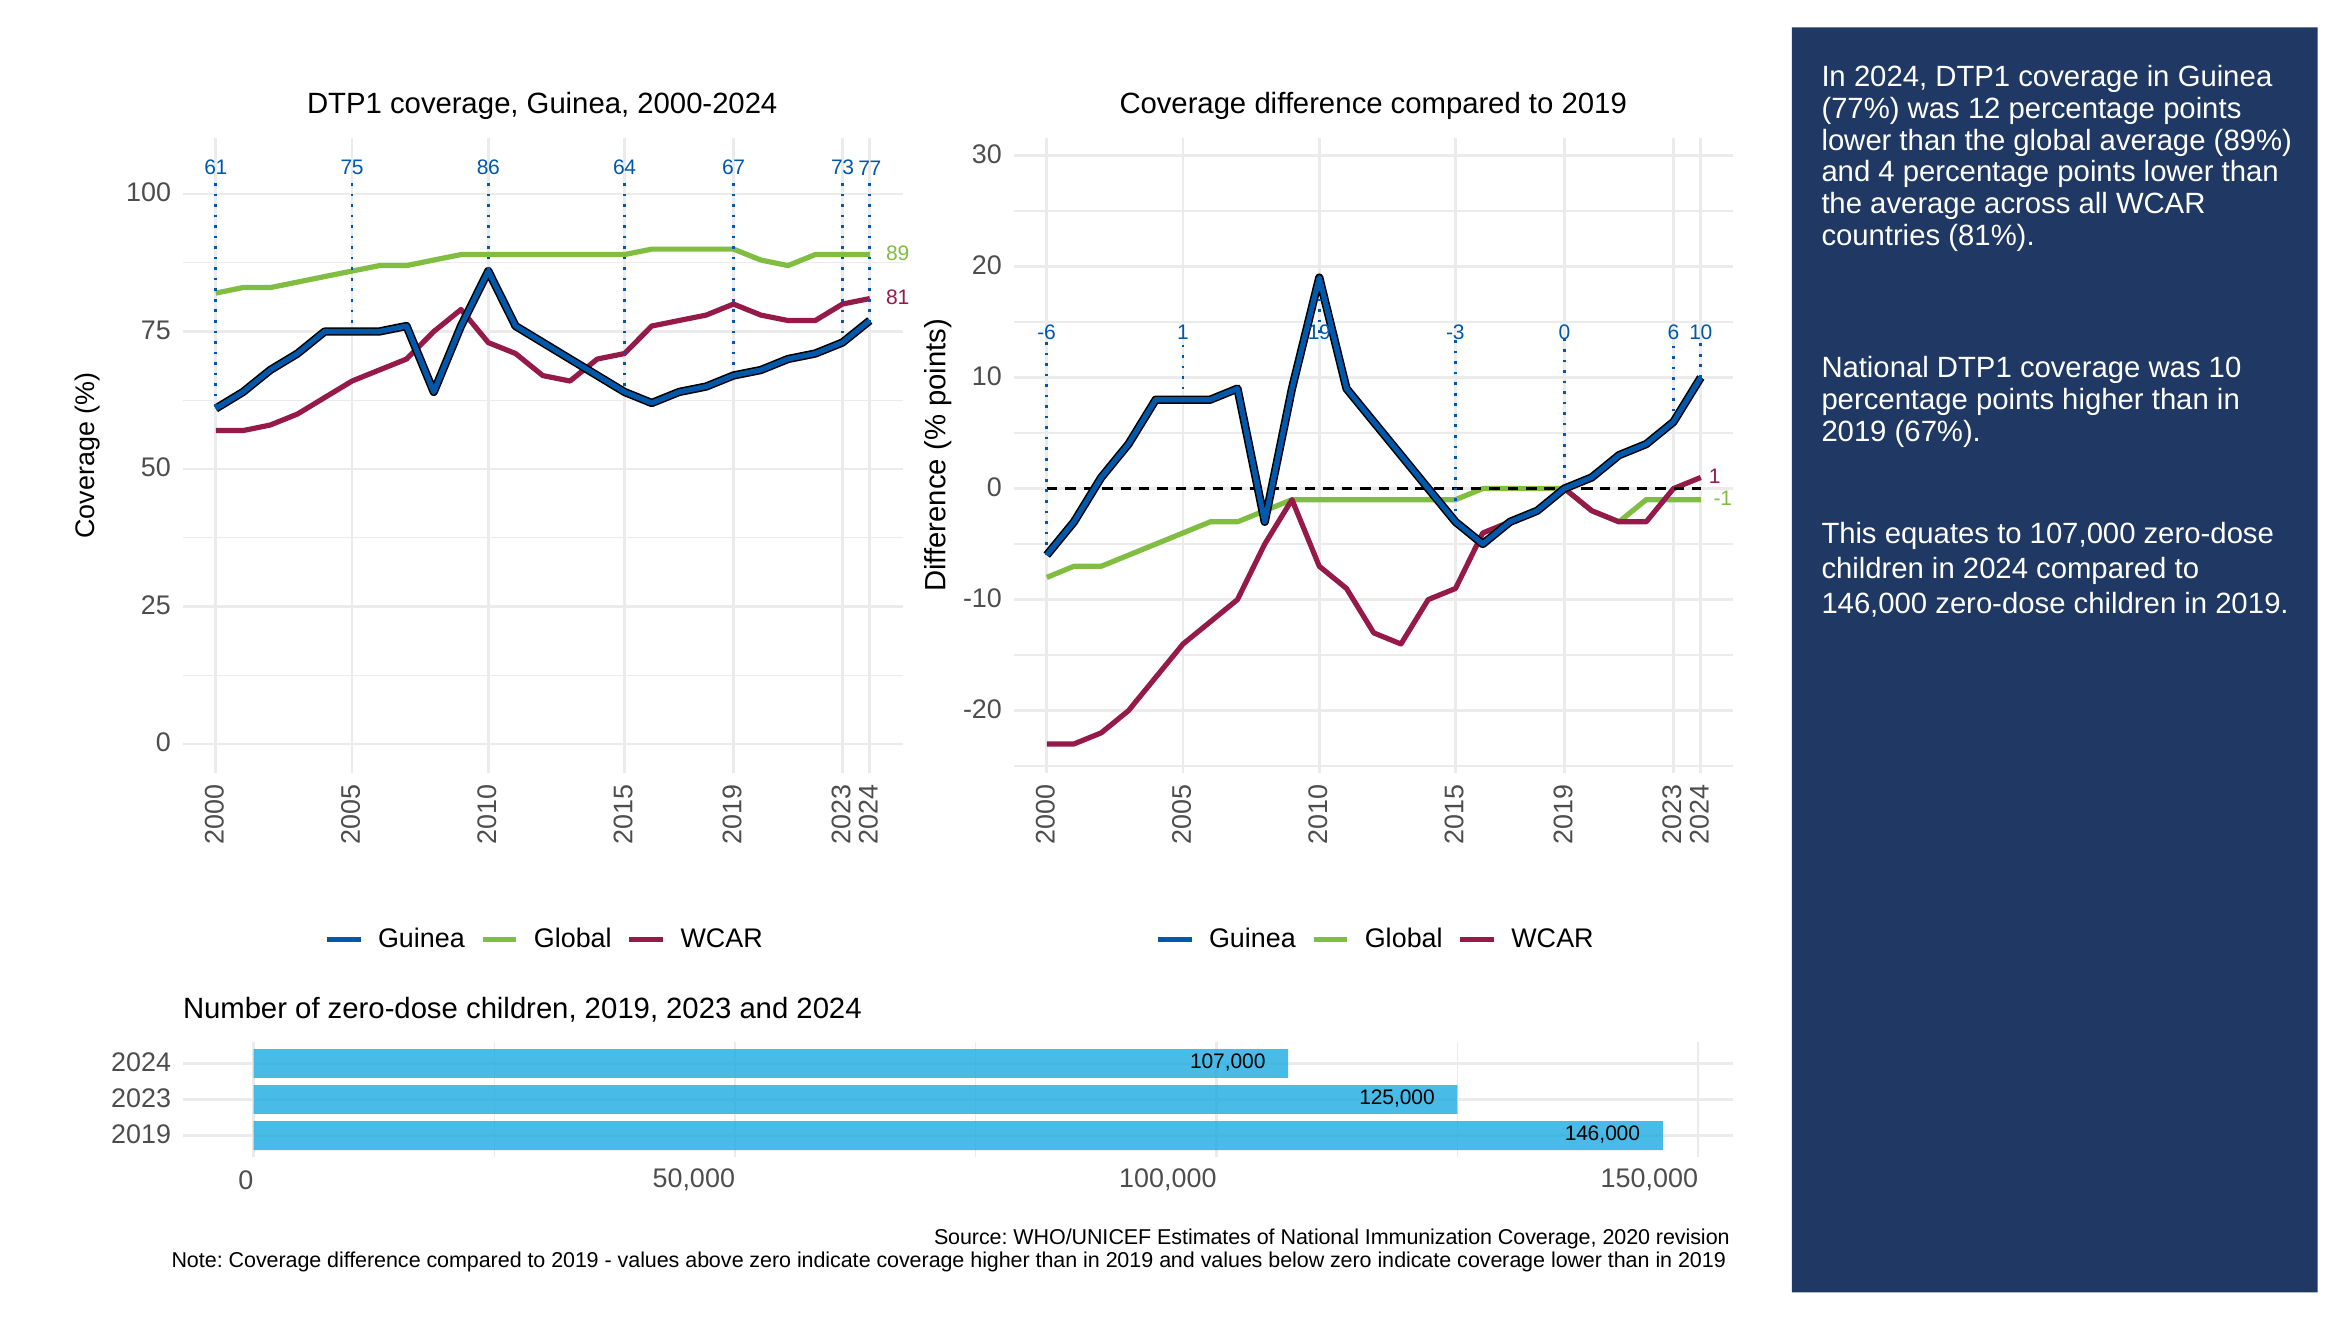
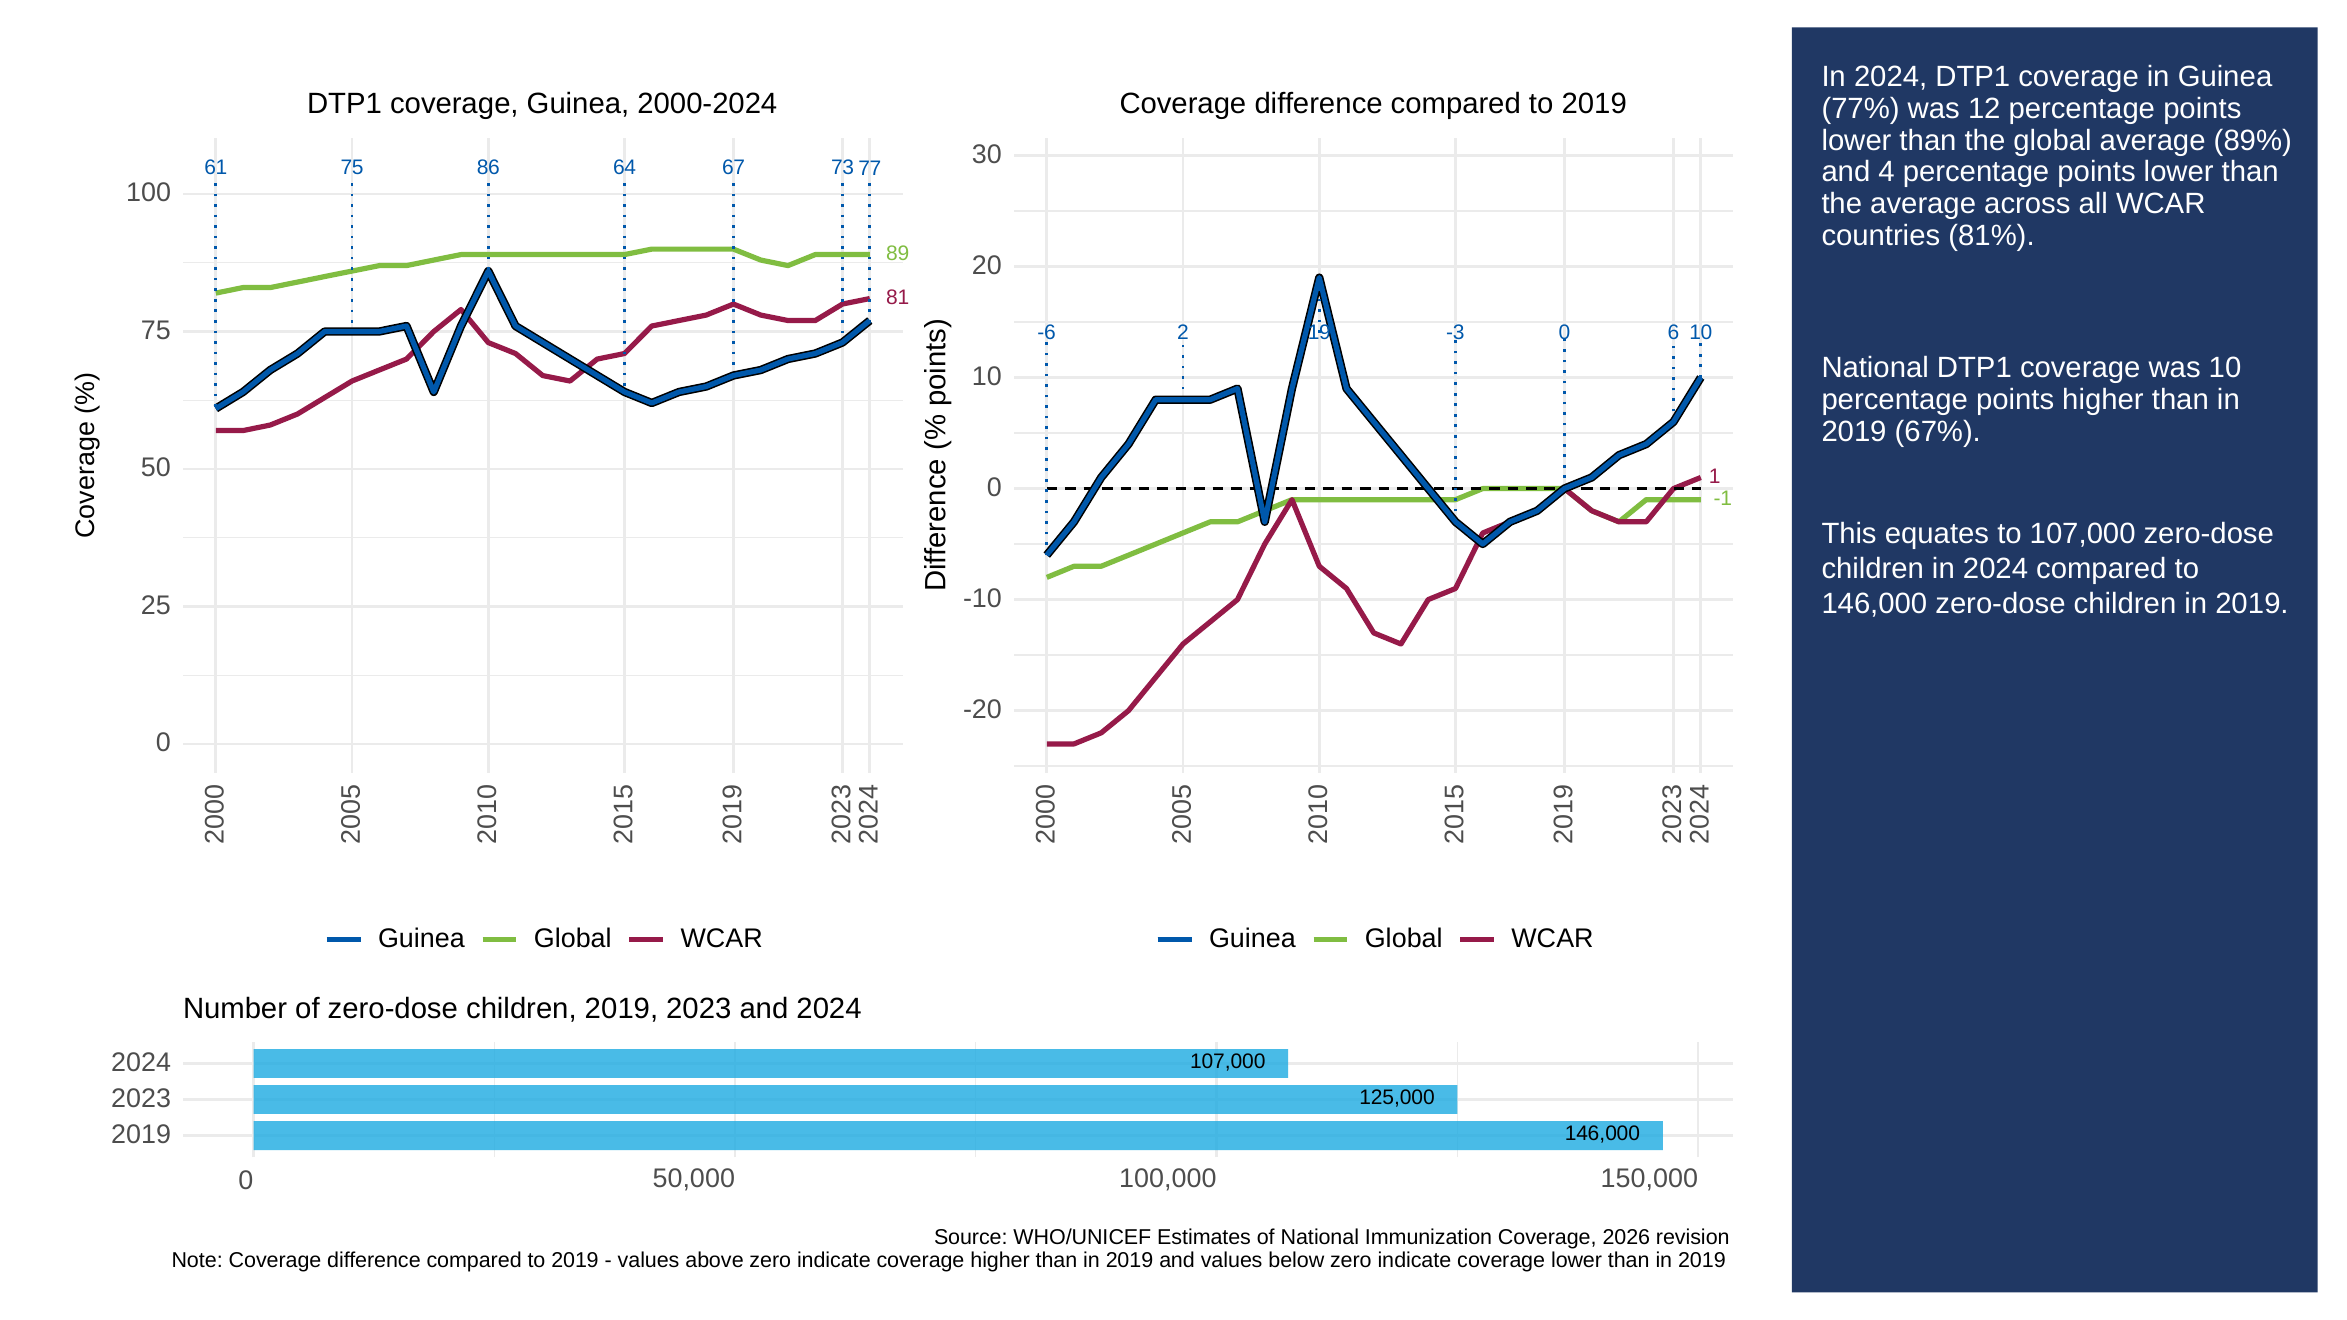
-6 1: 1 -> 2
2020: 2020 -> 2026
